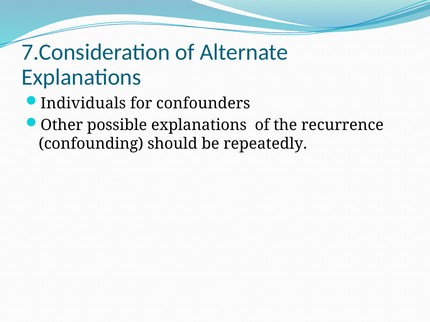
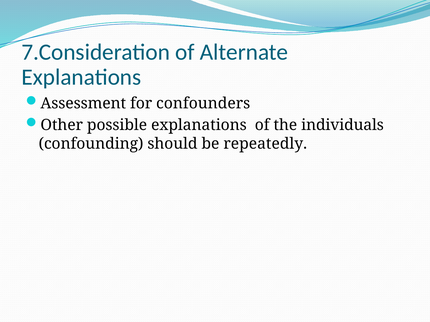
Individuals: Individuals -> Assessment
recurrence: recurrence -> individuals
